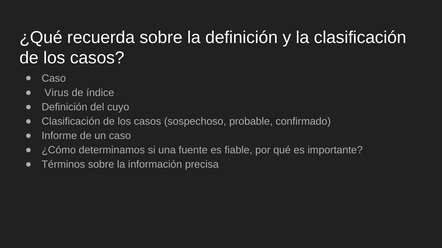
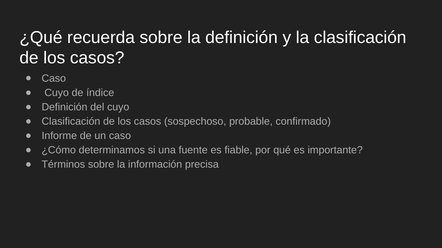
Virus at (57, 93): Virus -> Cuyo
